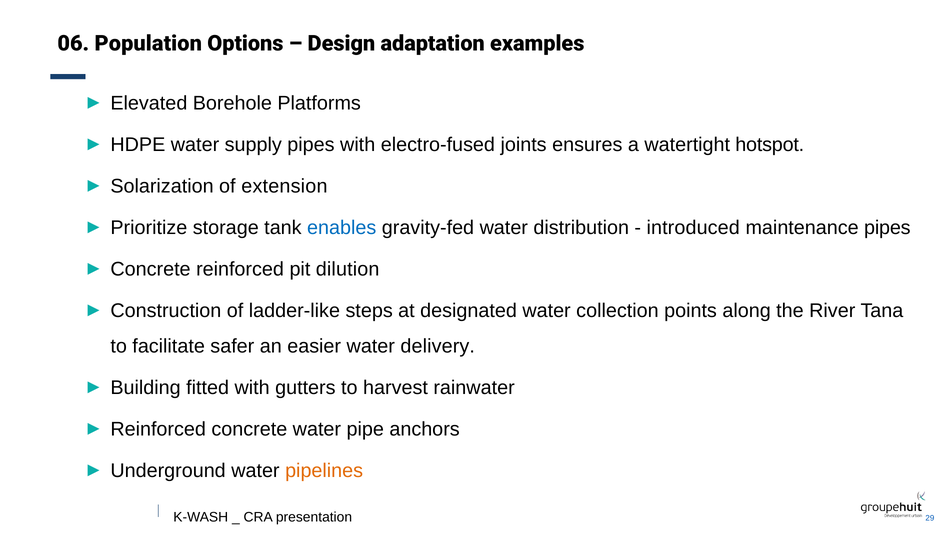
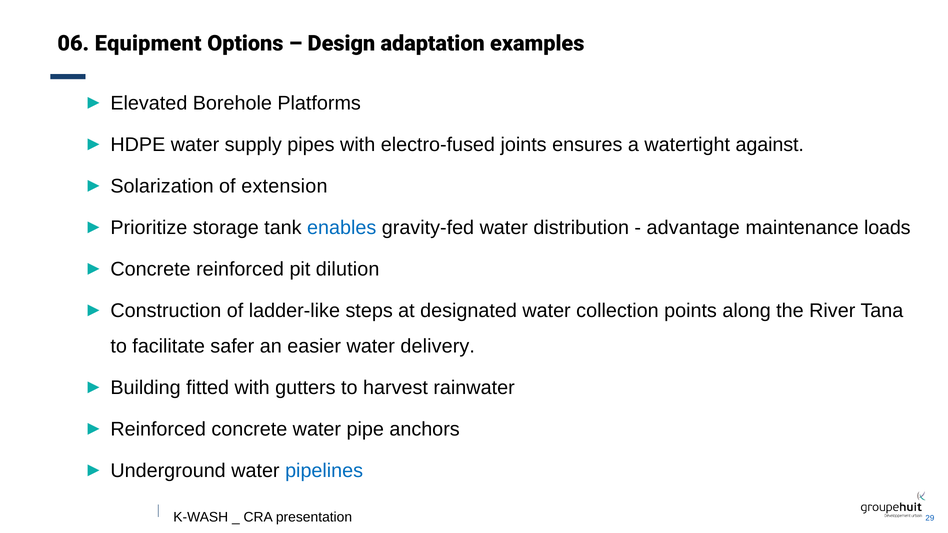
Population: Population -> Equipment
hotspot: hotspot -> against
introduced: introduced -> advantage
maintenance pipes: pipes -> loads
pipelines colour: orange -> blue
